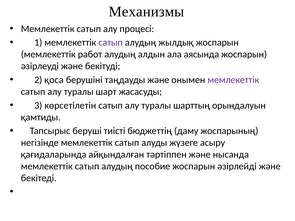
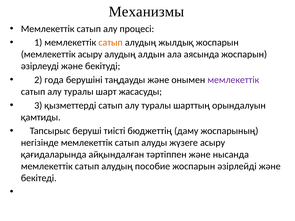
сатып at (111, 43) colour: purple -> orange
мемлекеттік работ: работ -> асыру
қоса: қоса -> года
көрсетілетін: көрсетілетін -> қызметтерді
